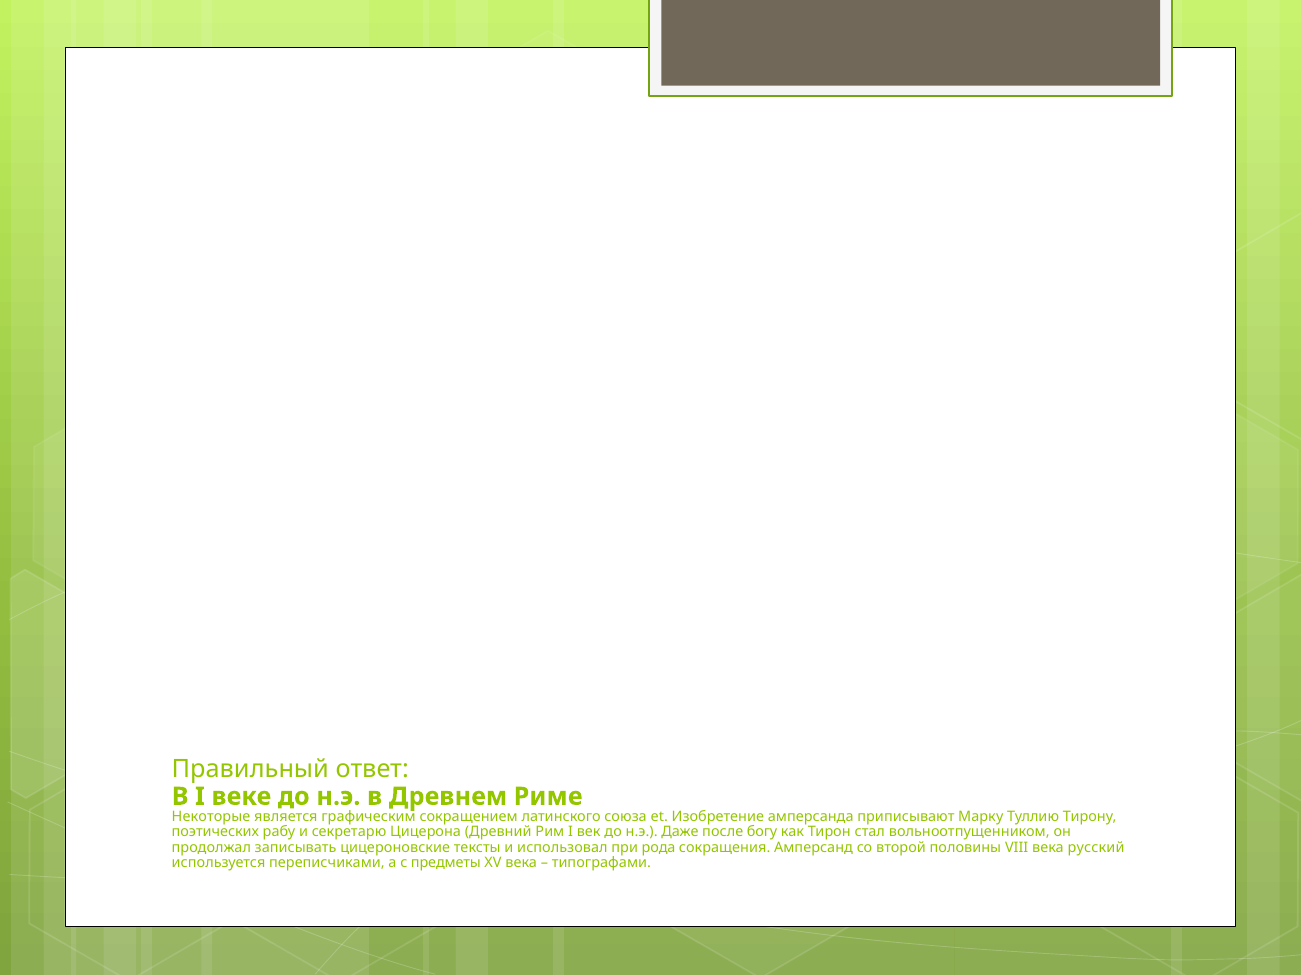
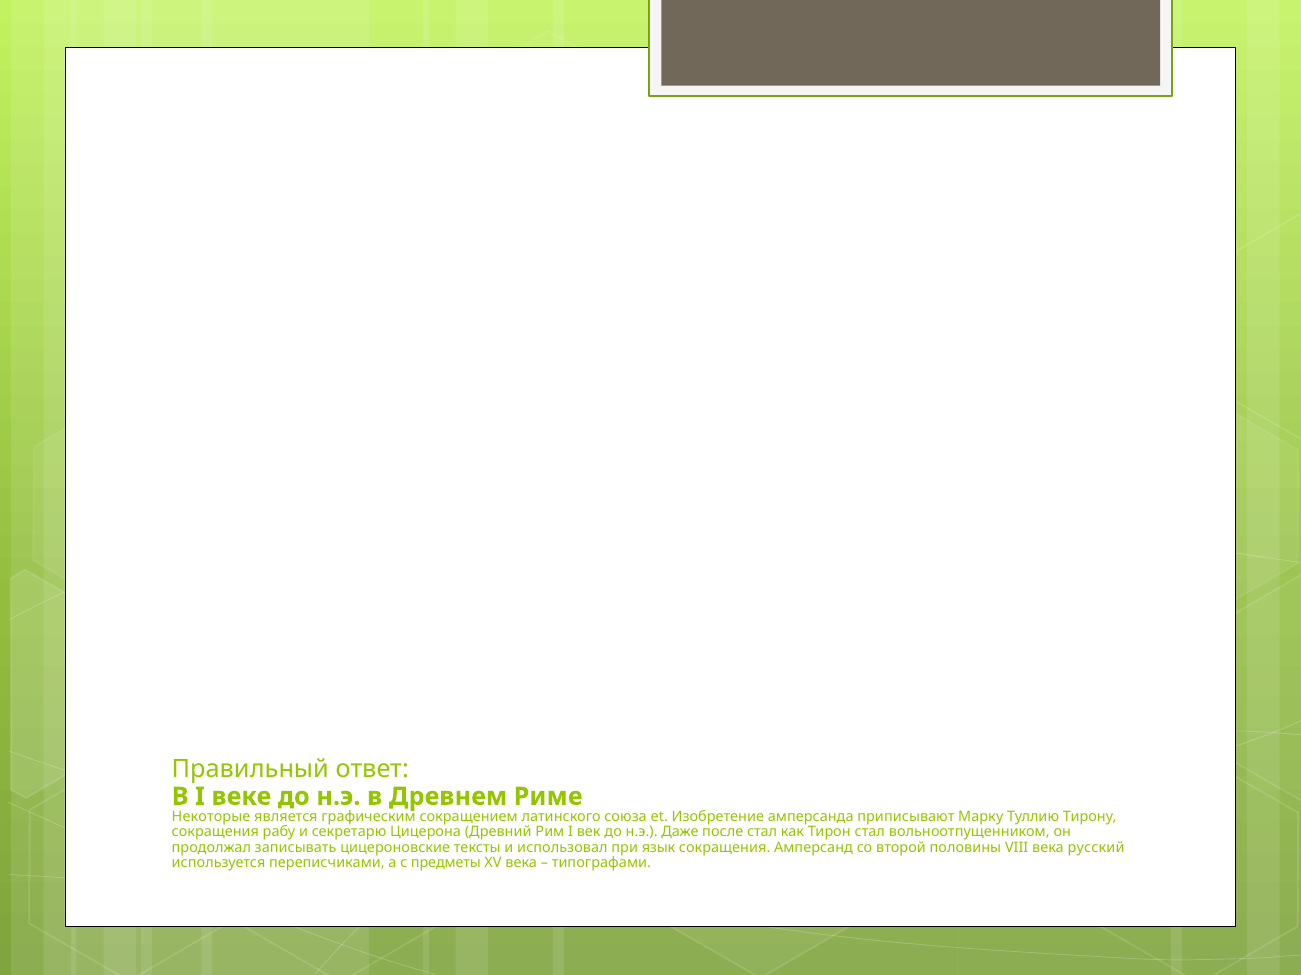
поэтических at (215, 833): поэтических -> сокращения
после богу: богу -> стал
рода: рода -> язык
